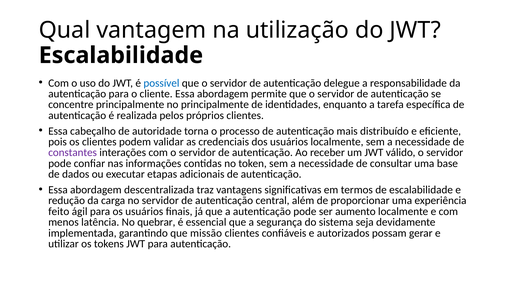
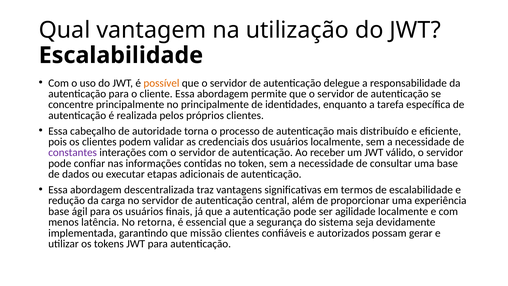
possível colour: blue -> orange
feito at (59, 211): feito -> base
aumento: aumento -> agilidade
quebrar: quebrar -> retorna
